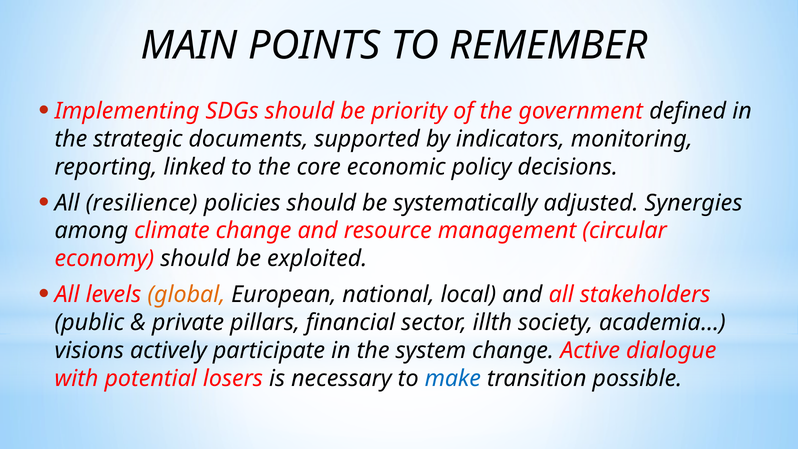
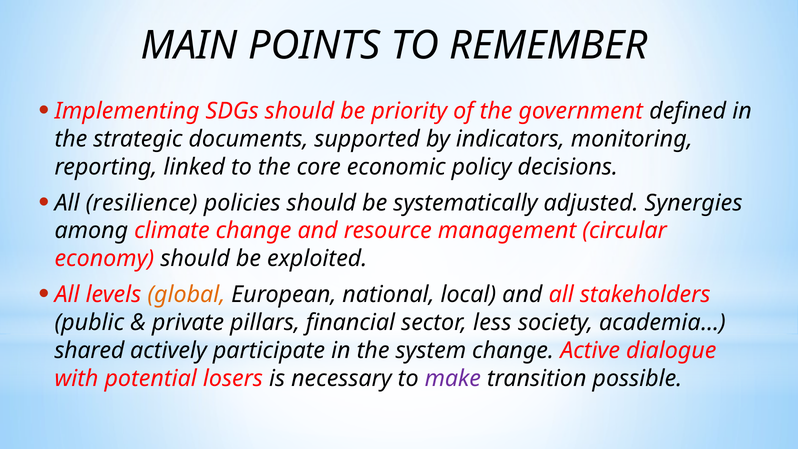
illth: illth -> less
visions: visions -> shared
make colour: blue -> purple
